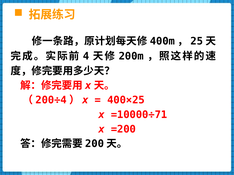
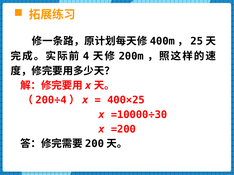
=10000÷71: =10000÷71 -> =10000÷30
